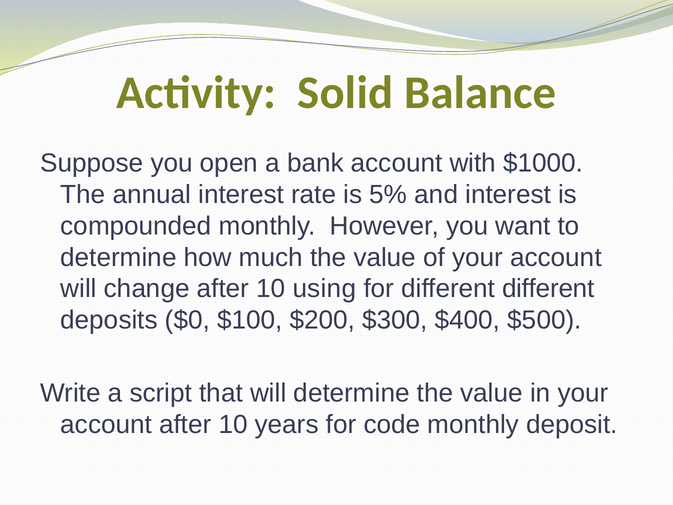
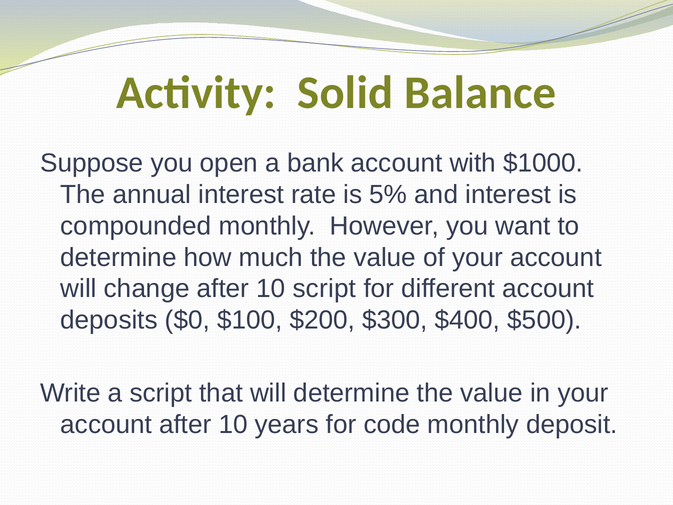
10 using: using -> script
different different: different -> account
